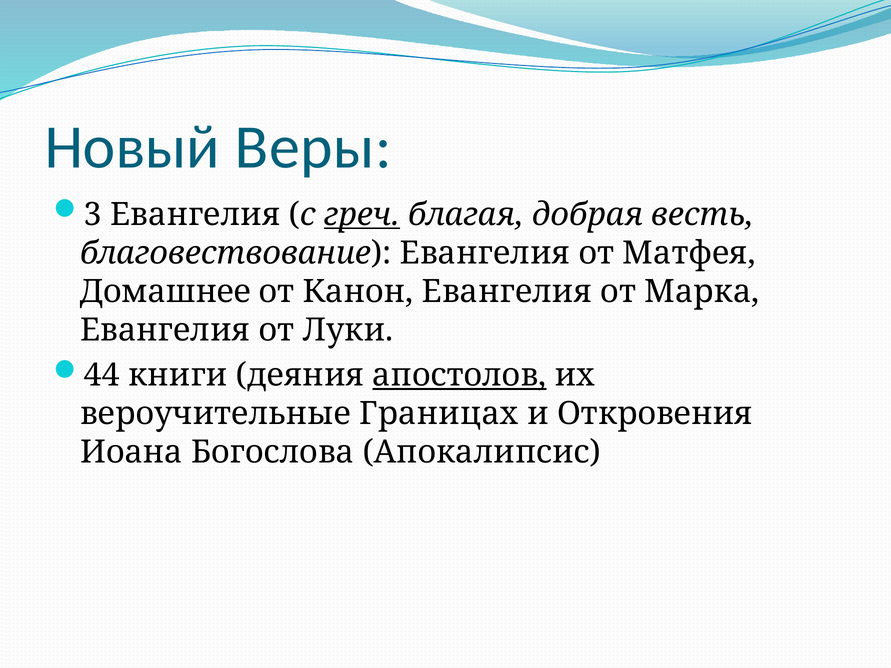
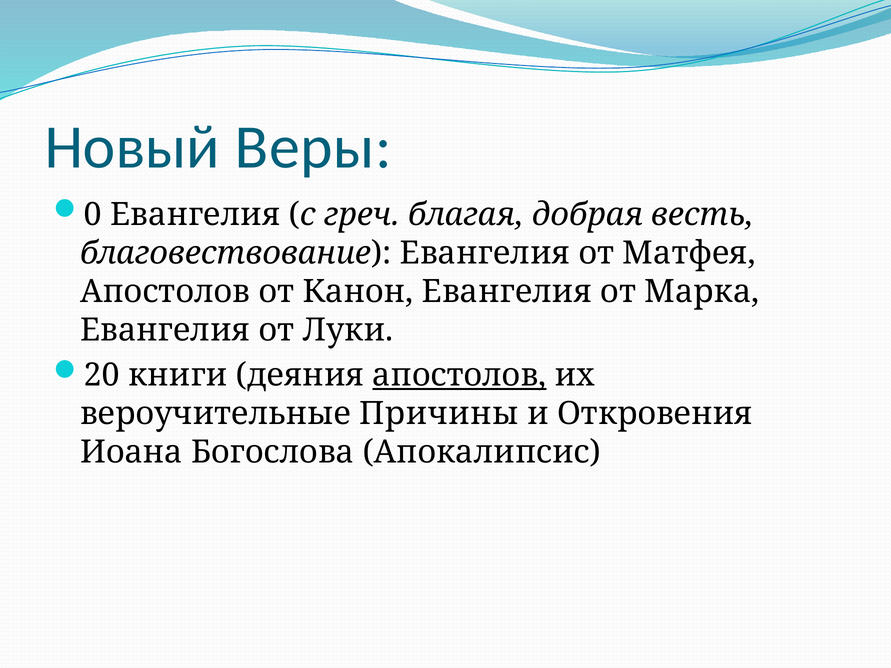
3: 3 -> 0
греч underline: present -> none
Домашнее at (165, 292): Домашнее -> Апостолов
44: 44 -> 20
Границах: Границах -> Причины
